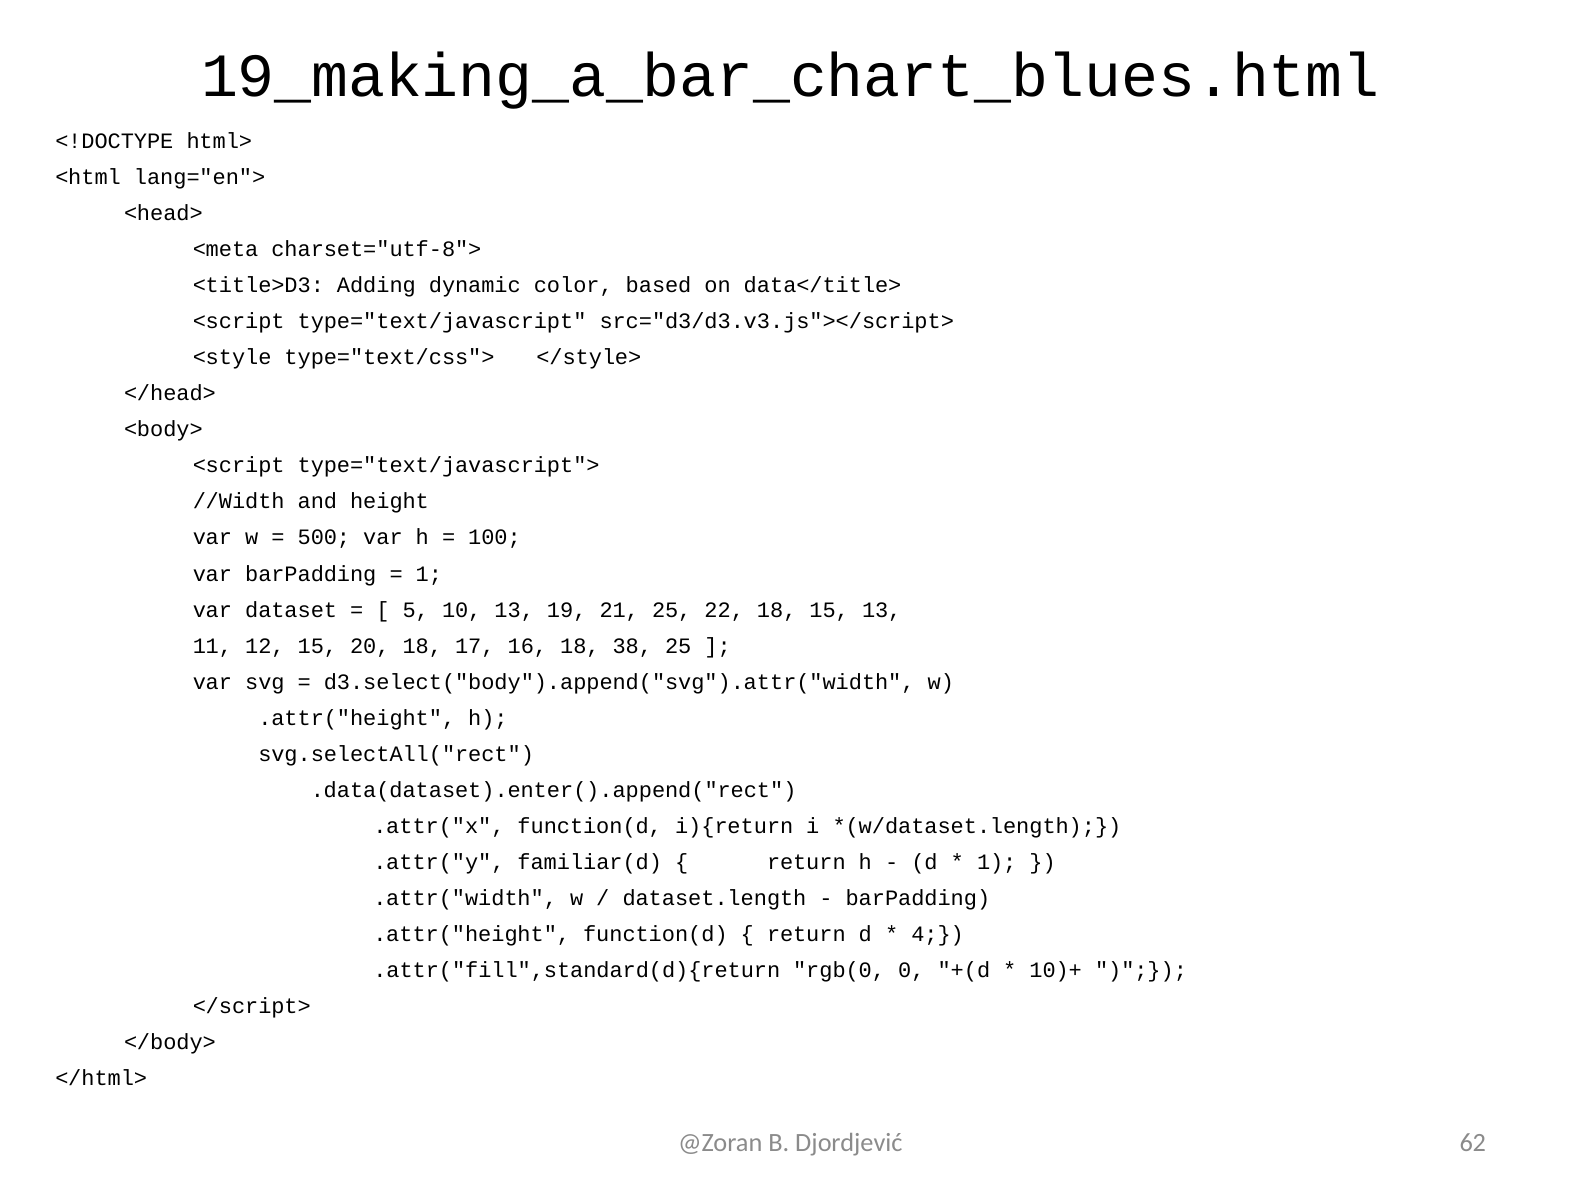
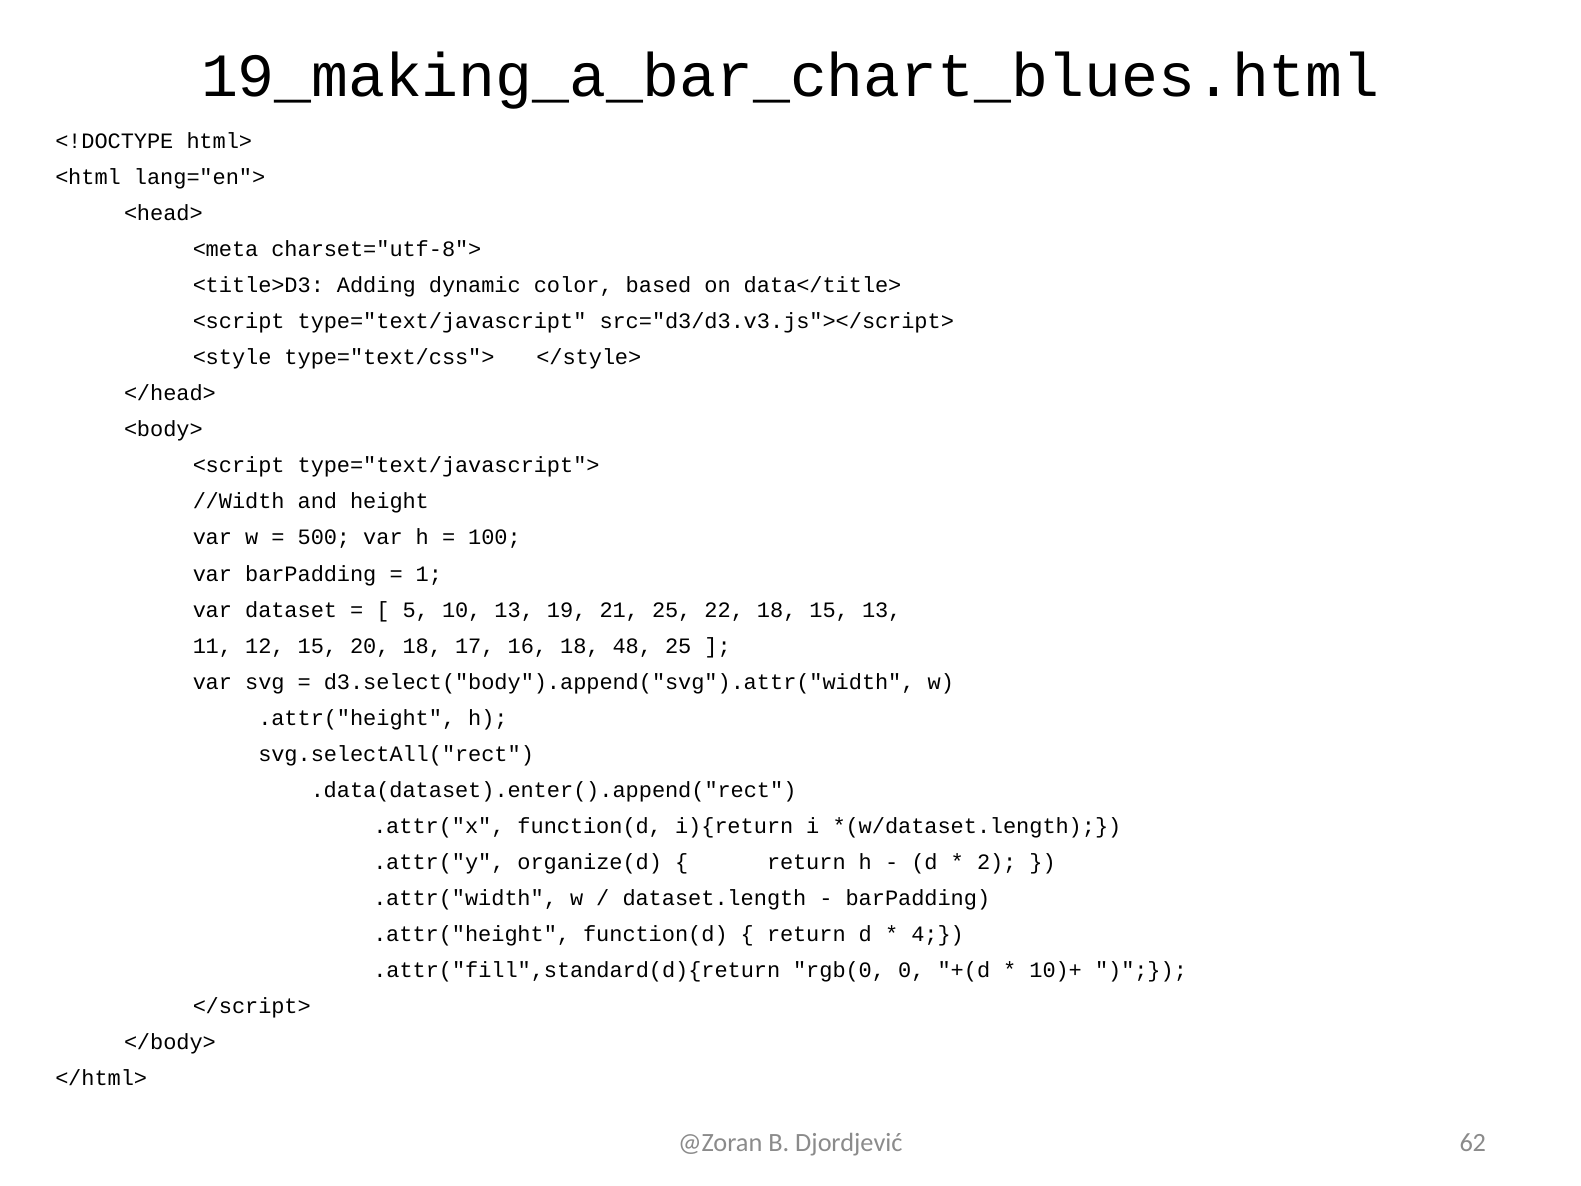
38: 38 -> 48
familiar(d: familiar(d -> organize(d
1 at (997, 862): 1 -> 2
